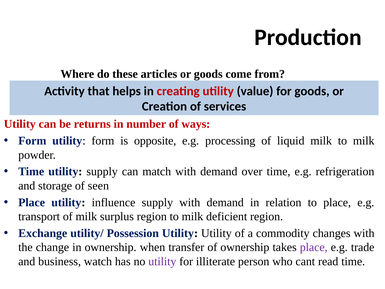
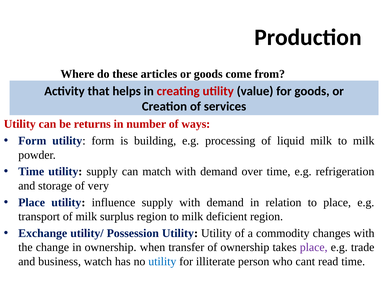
opposite: opposite -> building
seen: seen -> very
utility at (162, 261) colour: purple -> blue
